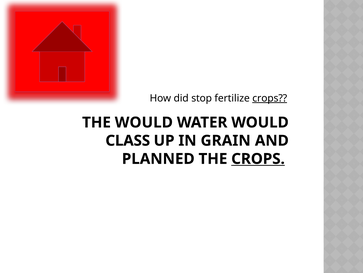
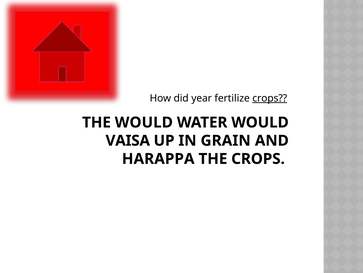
stop: stop -> year
CLASS: CLASS -> VAISA
PLANNED: PLANNED -> HARAPPA
CROPS at (258, 158) underline: present -> none
